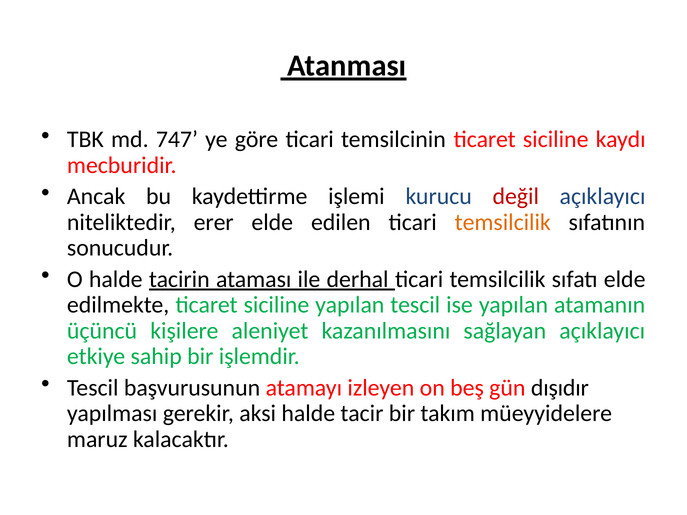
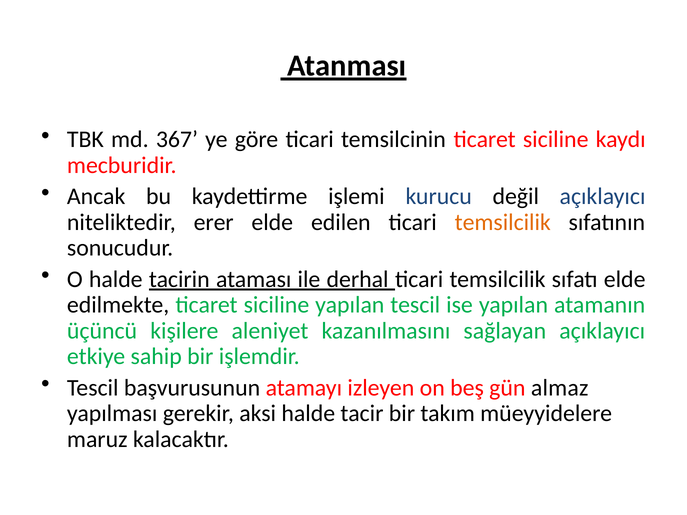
747: 747 -> 367
değil colour: red -> black
dışıdır: dışıdır -> almaz
